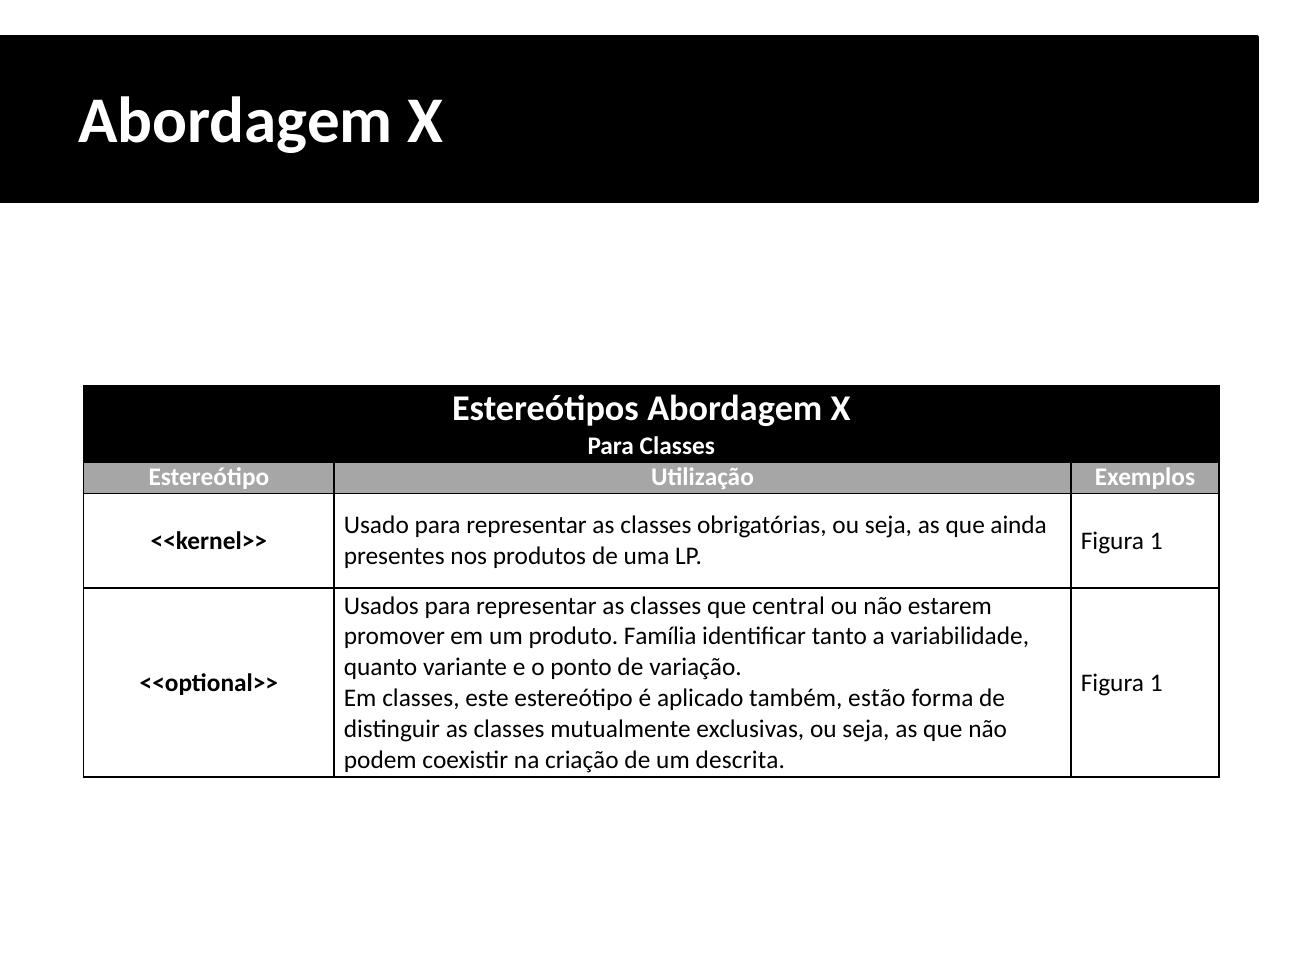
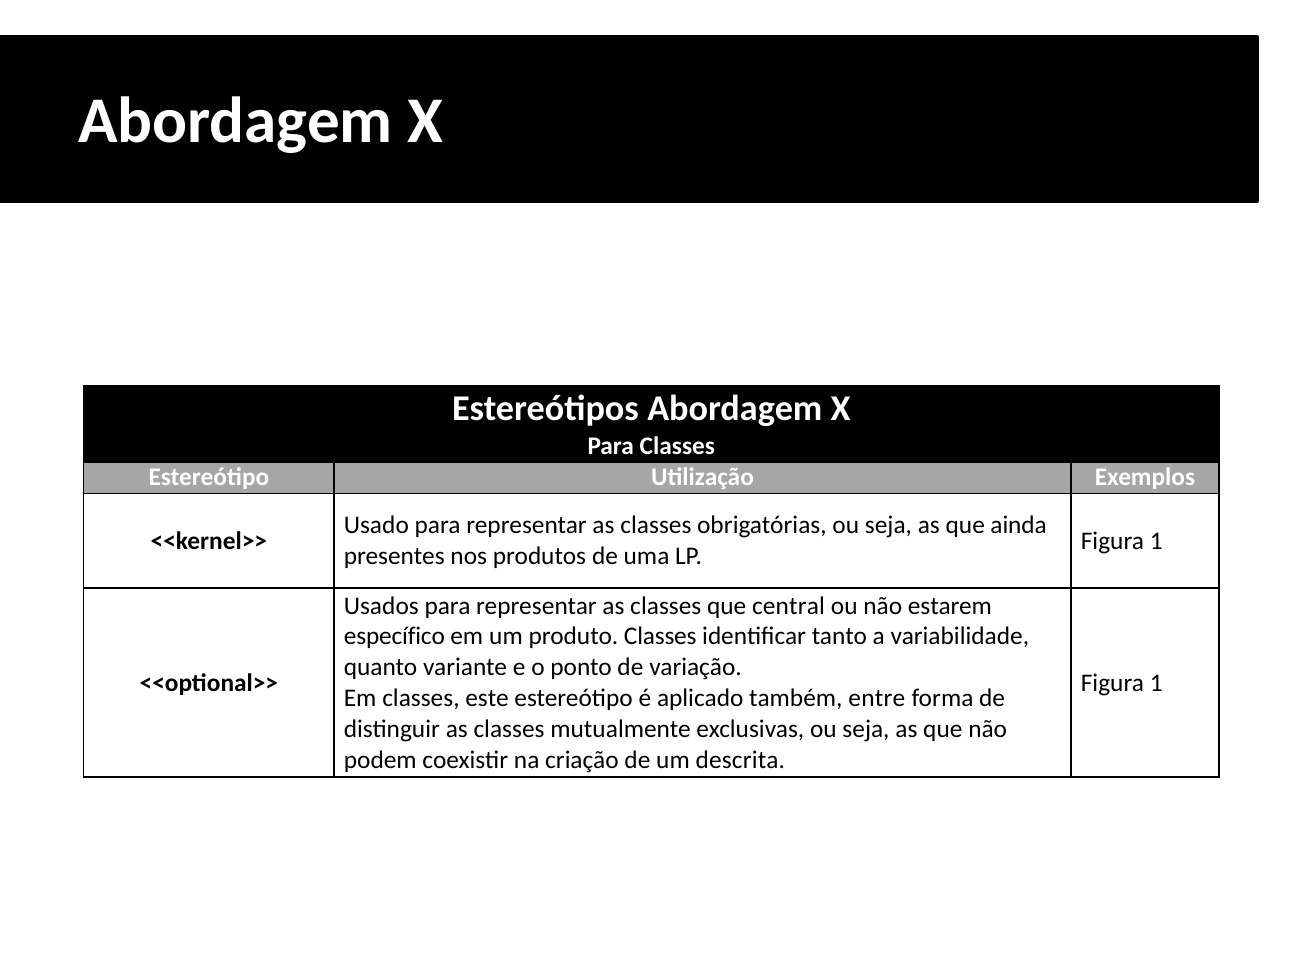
promover: promover -> específico
produto Família: Família -> Classes
estão: estão -> entre
